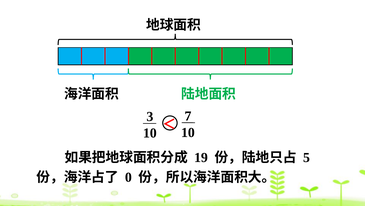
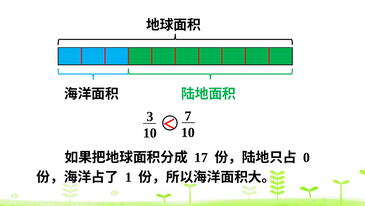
19: 19 -> 17
5: 5 -> 0
0: 0 -> 1
